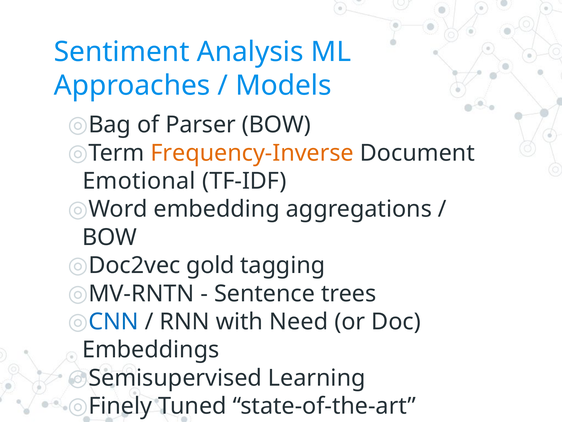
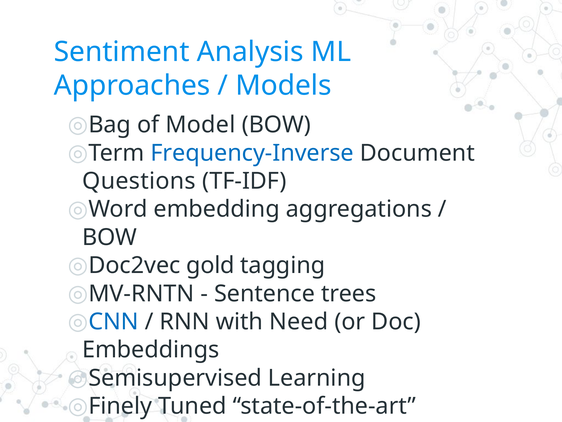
Parser: Parser -> Model
Frequency-Inverse colour: orange -> blue
Emotional: Emotional -> Questions
